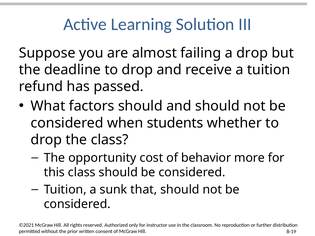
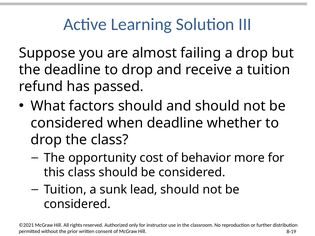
when students: students -> deadline
that: that -> lead
